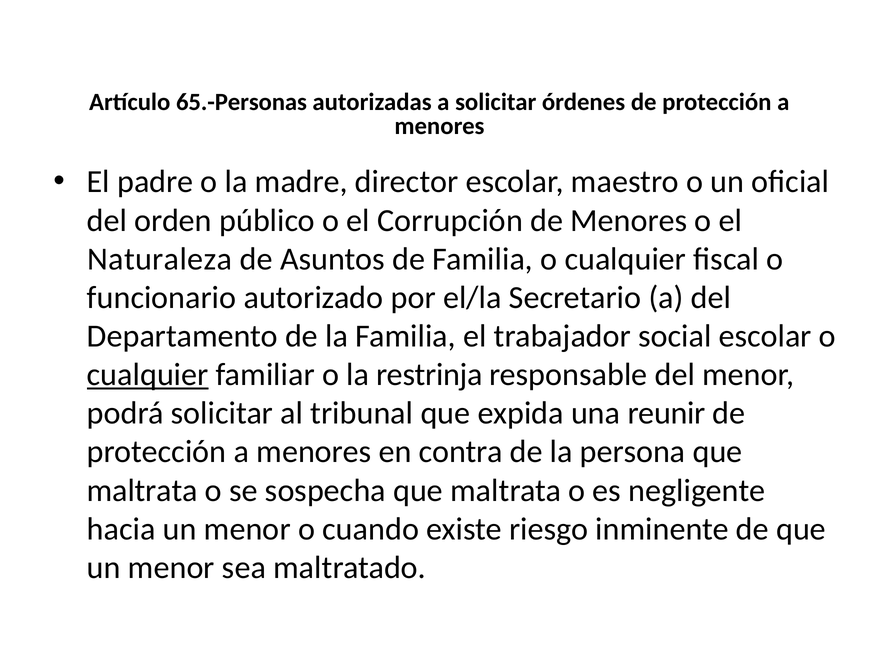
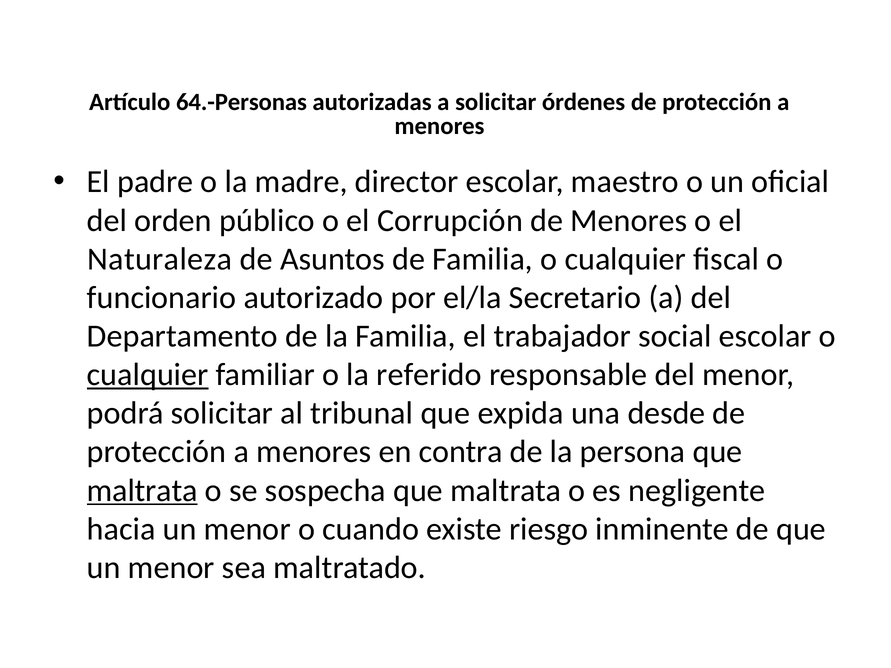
65.-Personas: 65.-Personas -> 64.-Personas
restrinja: restrinja -> referido
reunir: reunir -> desde
maltrata at (142, 491) underline: none -> present
